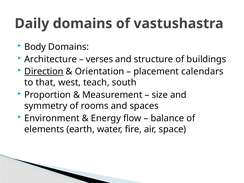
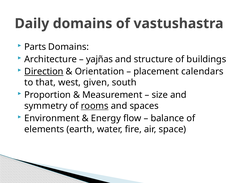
Body: Body -> Parts
verses: verses -> yajñas
teach: teach -> given
rooms underline: none -> present
